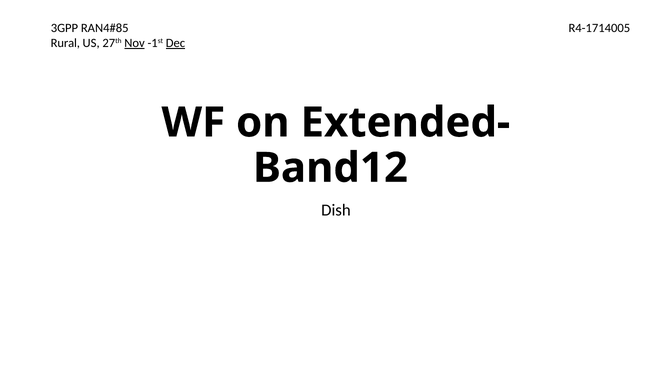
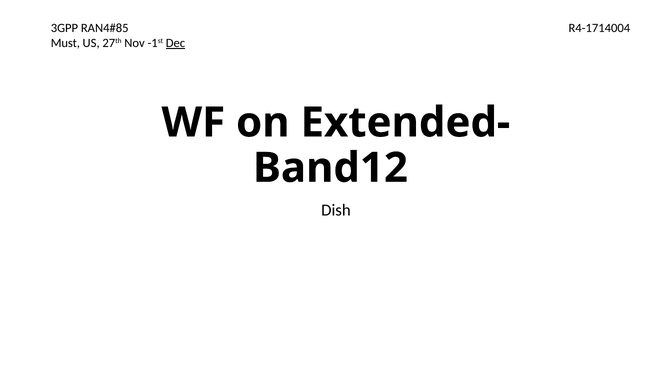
R4-1714005: R4-1714005 -> R4-1714004
Rural: Rural -> Must
Nov underline: present -> none
